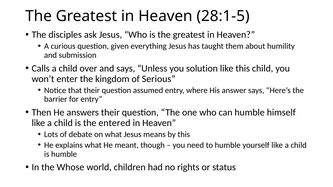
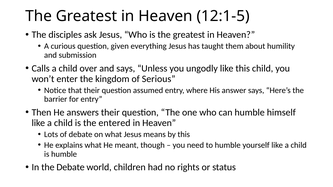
28:1-5: 28:1-5 -> 12:1-5
solution: solution -> ungodly
the Whose: Whose -> Debate
